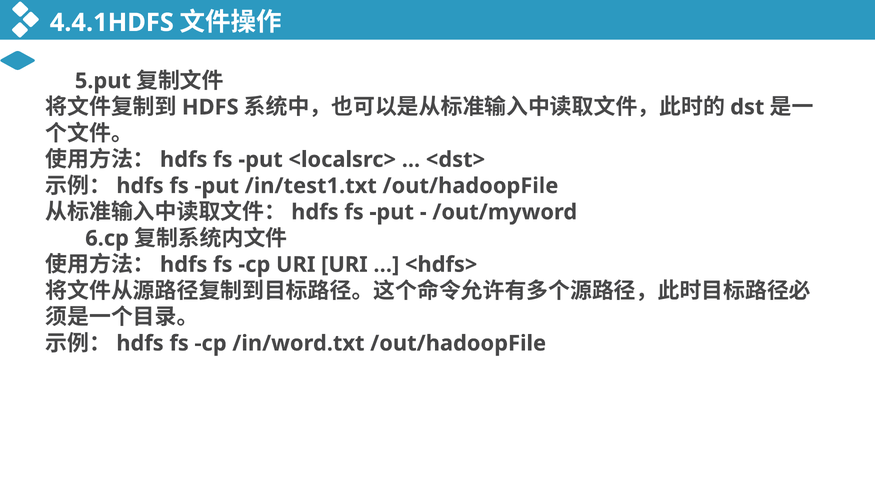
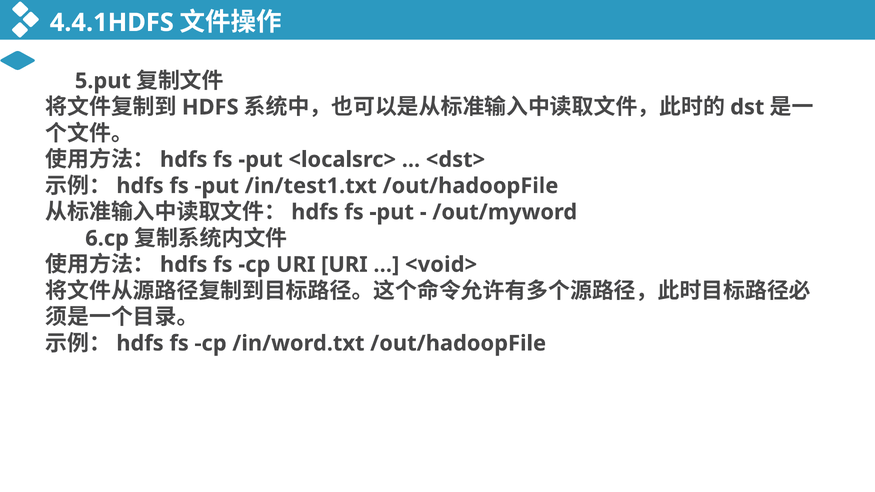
<hdfs>: <hdfs> -> <void>
